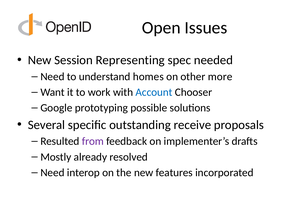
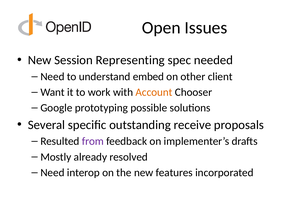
homes: homes -> embed
more: more -> client
Account colour: blue -> orange
